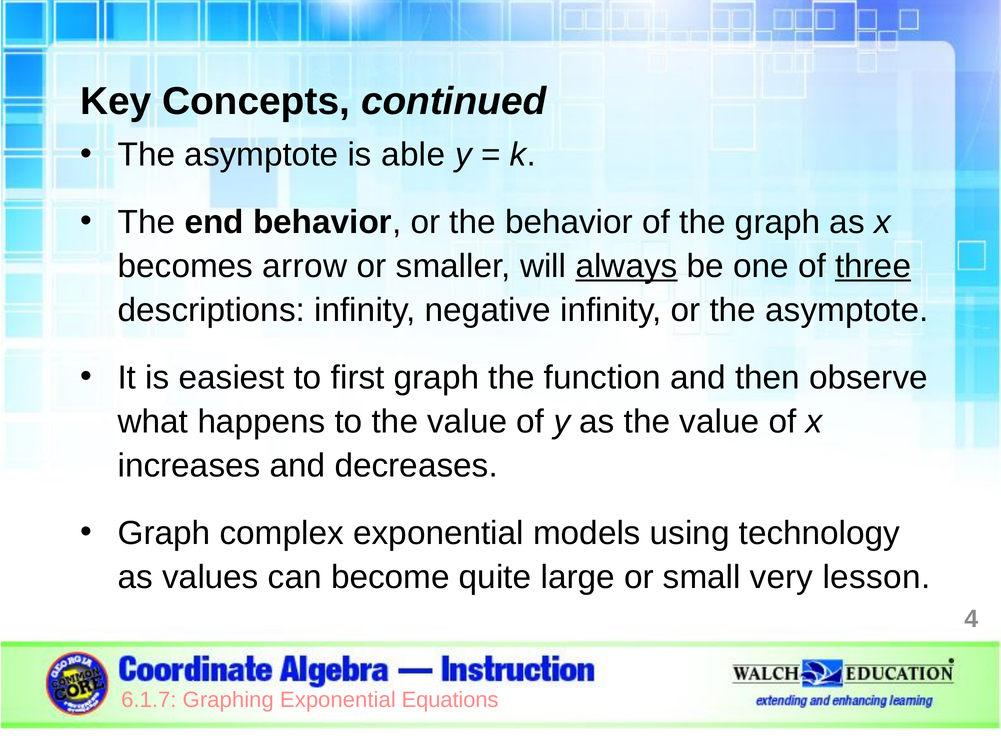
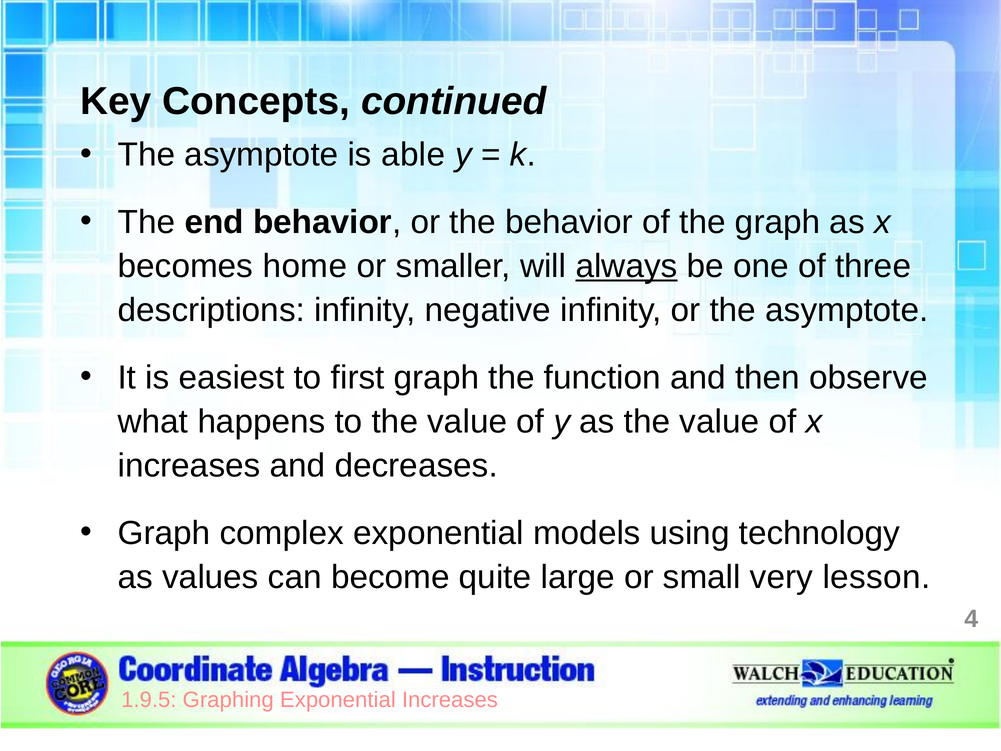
arrow: arrow -> home
three underline: present -> none
6.1.7: 6.1.7 -> 1.9.5
Exponential Equations: Equations -> Increases
